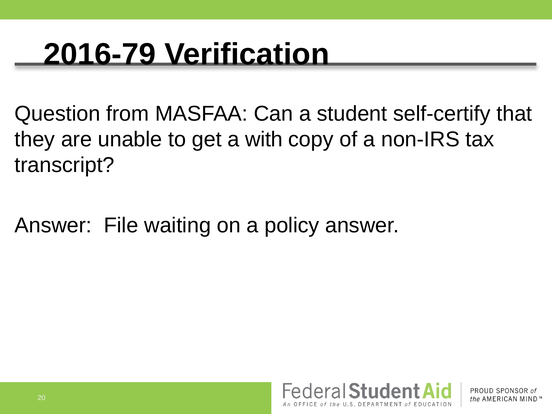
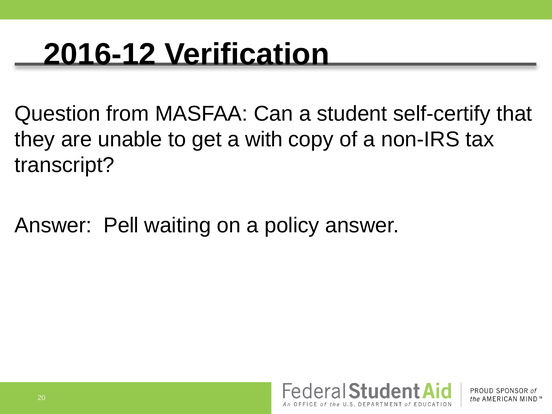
2016-79: 2016-79 -> 2016-12
File: File -> Pell
